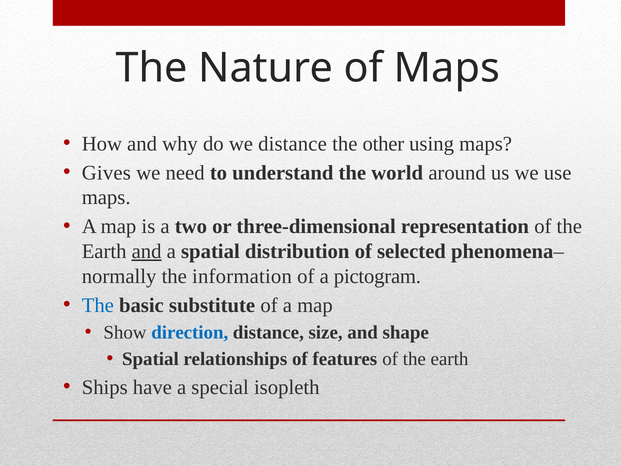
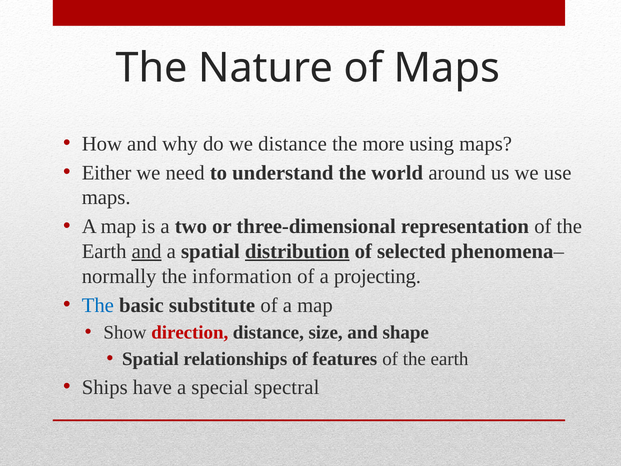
other: other -> more
Gives: Gives -> Either
distribution underline: none -> present
pictogram: pictogram -> projecting
direction colour: blue -> red
isopleth: isopleth -> spectral
